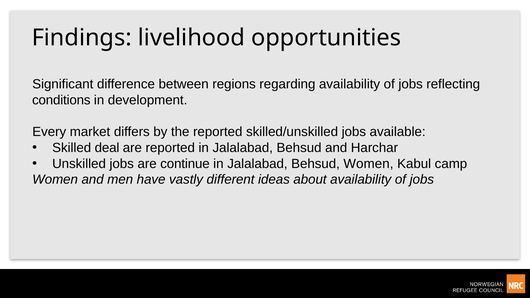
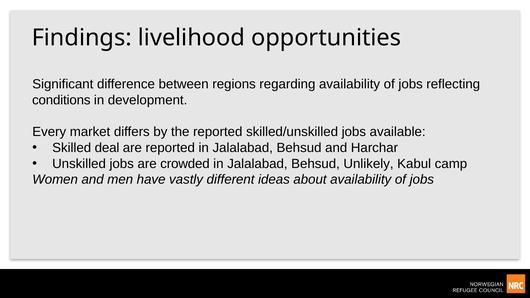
continue: continue -> crowded
Behsud Women: Women -> Unlikely
